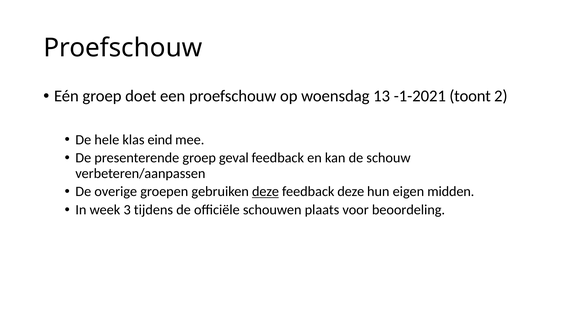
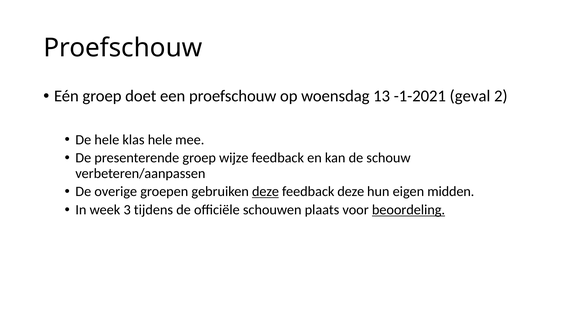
toont: toont -> geval
klas eind: eind -> hele
geval: geval -> wijze
beoordeling underline: none -> present
